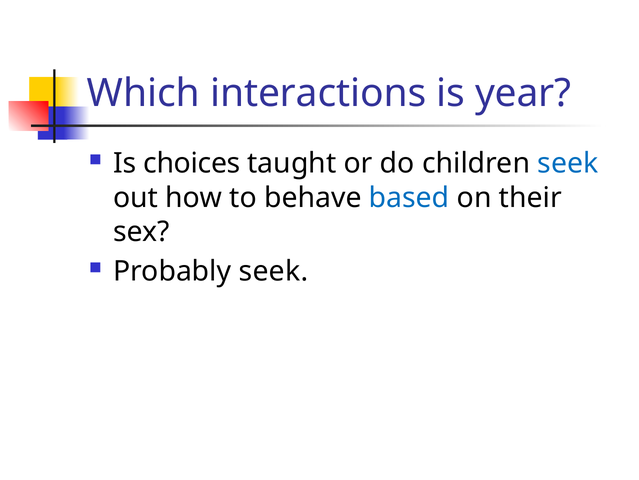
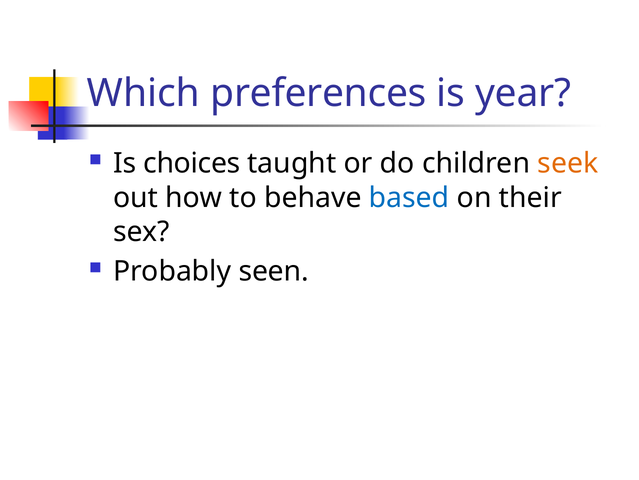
interactions: interactions -> preferences
seek at (568, 163) colour: blue -> orange
Probably seek: seek -> seen
